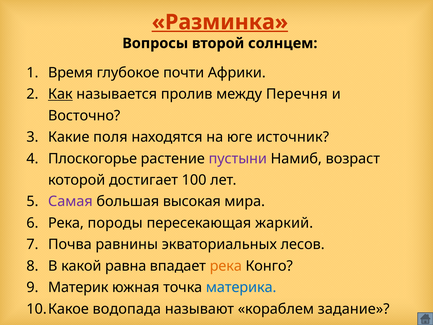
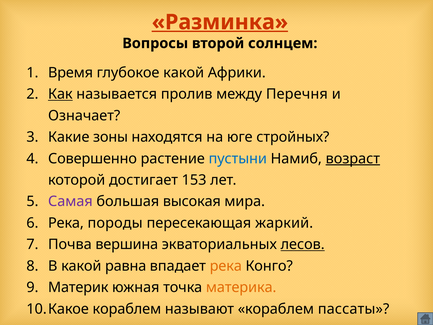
глубокое почти: почти -> какой
Восточно: Восточно -> Означает
поля: поля -> зоны
источник: источник -> стройных
Плоскогорье: Плоскогорье -> Совершенно
пустыни colour: purple -> blue
возраст underline: none -> present
100: 100 -> 153
равнины: равнины -> вершина
лесов underline: none -> present
материка colour: blue -> orange
водопада at (127, 309): водопада -> кораблем
задание: задание -> пассаты
